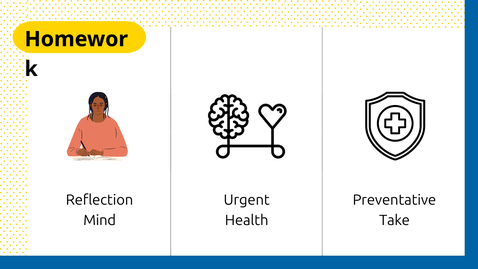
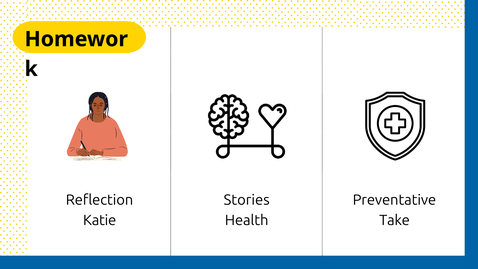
Urgent: Urgent -> Stories
Mind: Mind -> Katie
